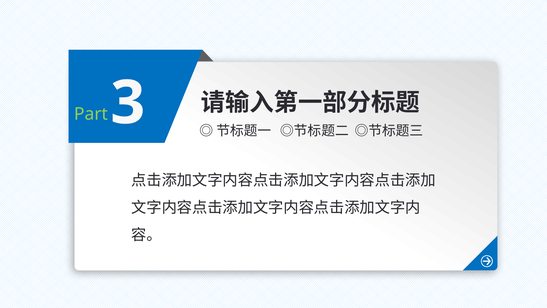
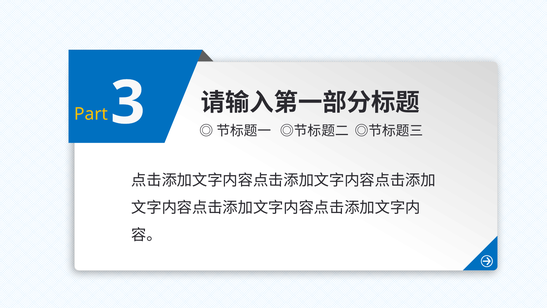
Part colour: light green -> yellow
